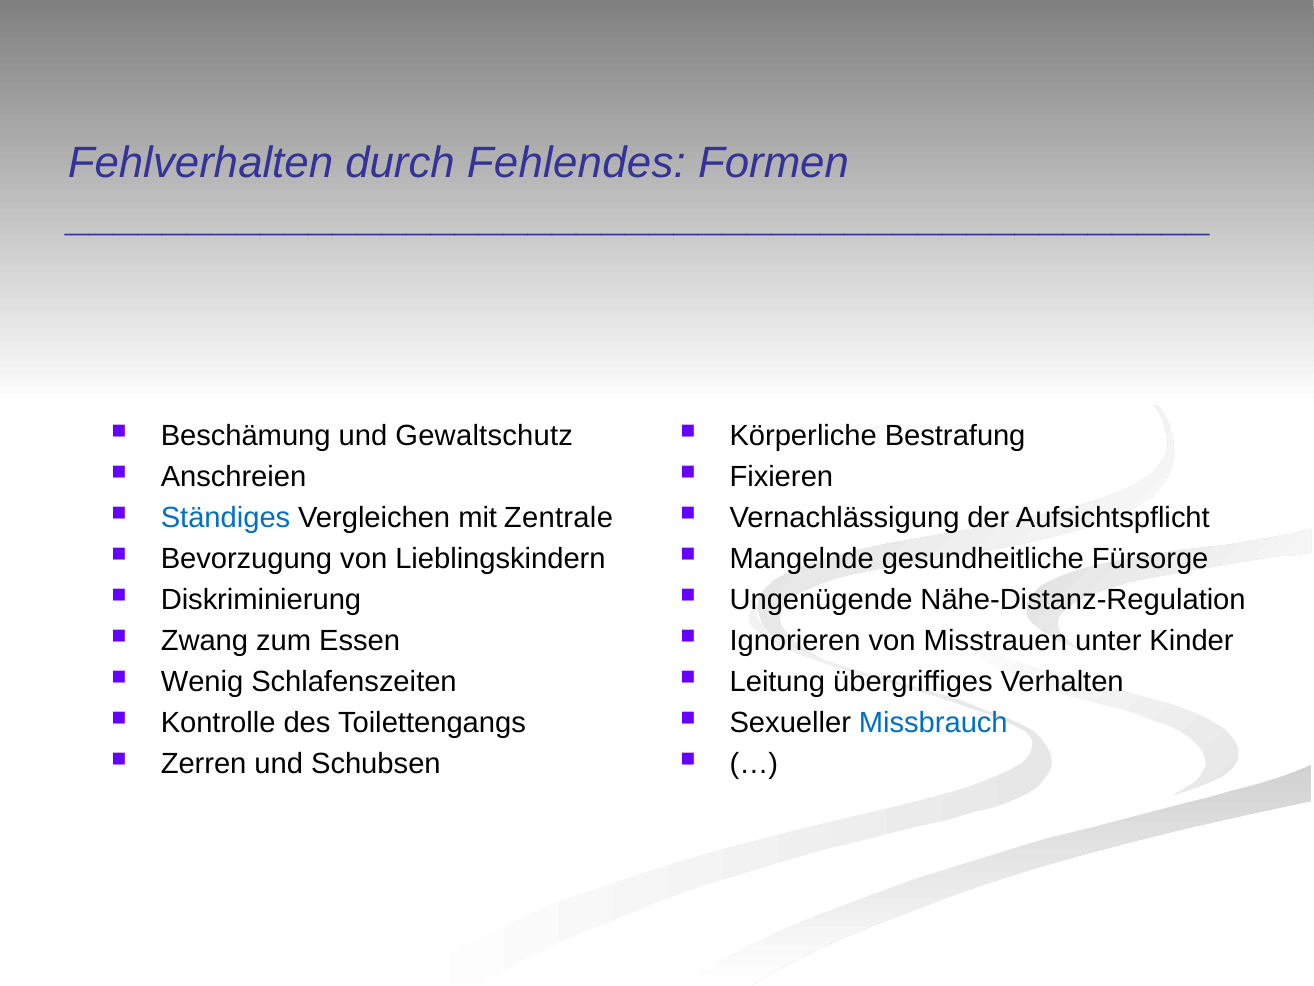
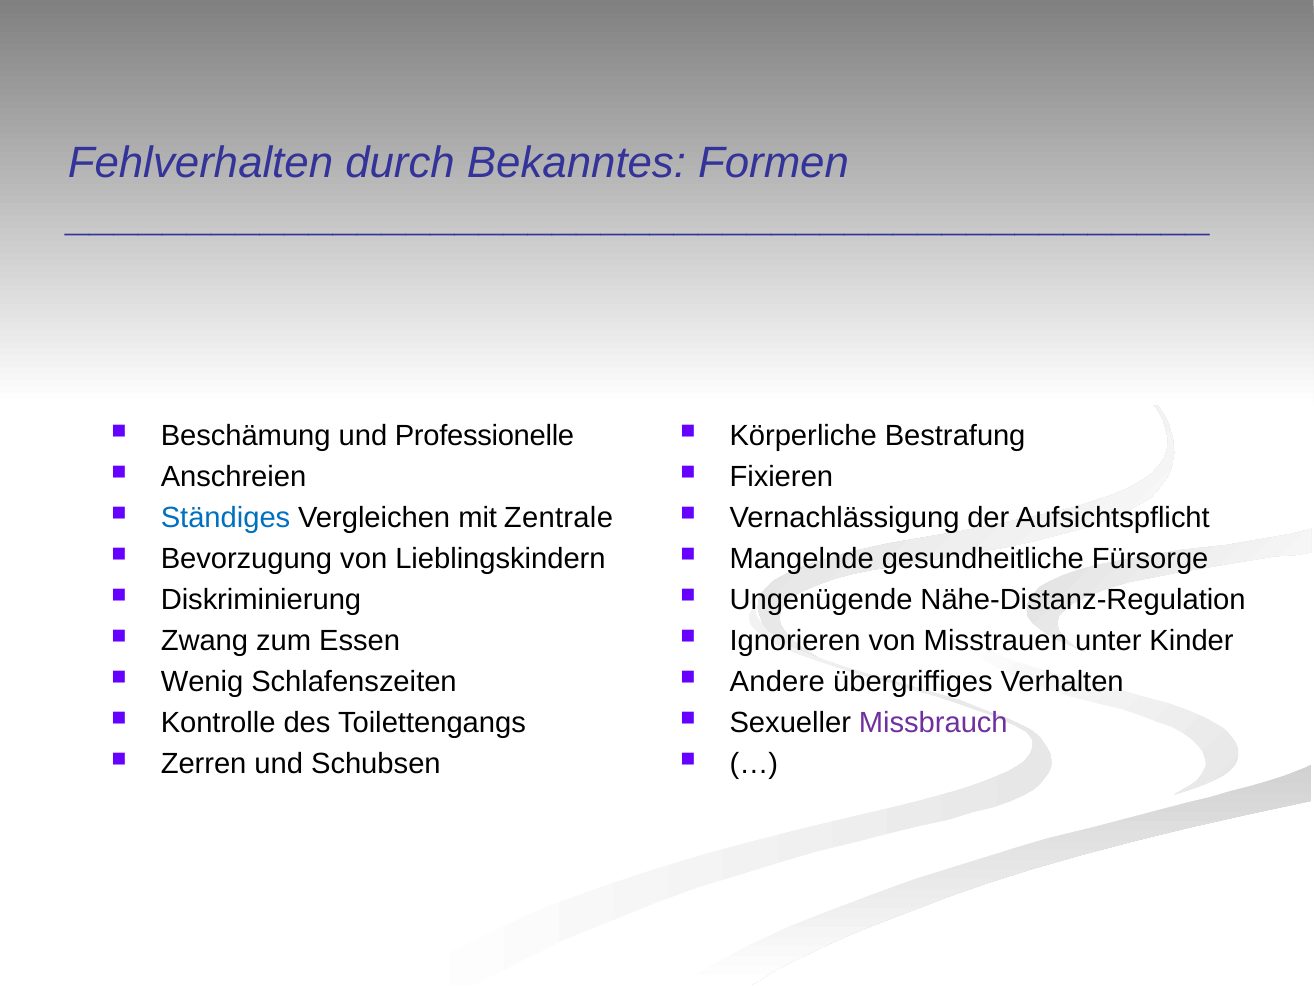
Fehlendes: Fehlendes -> Bekanntes
Gewaltschutz: Gewaltschutz -> Professionelle
Leitung: Leitung -> Andere
Missbrauch colour: blue -> purple
